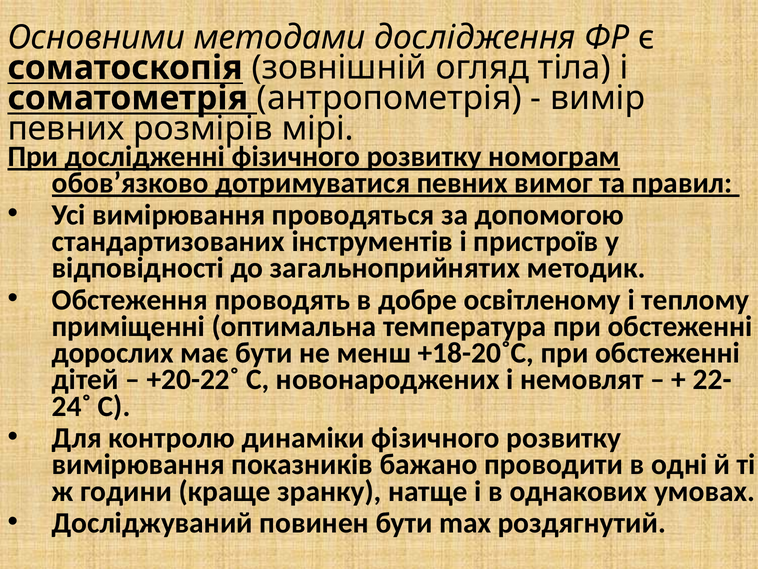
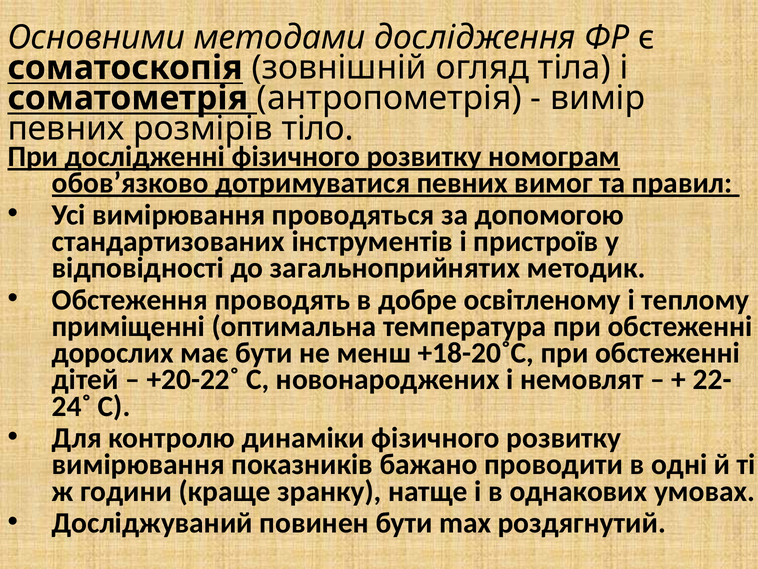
мірі: мірі -> тіло
